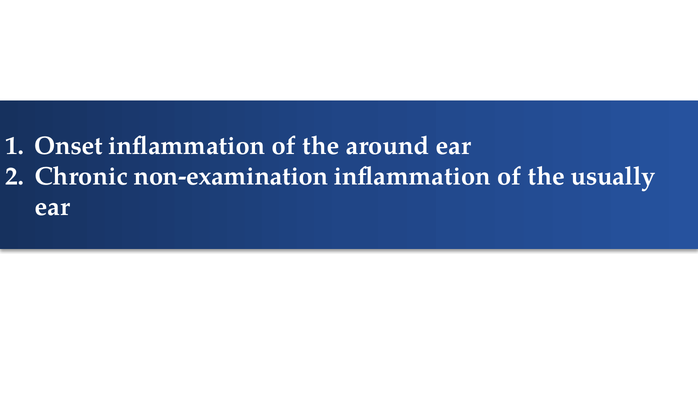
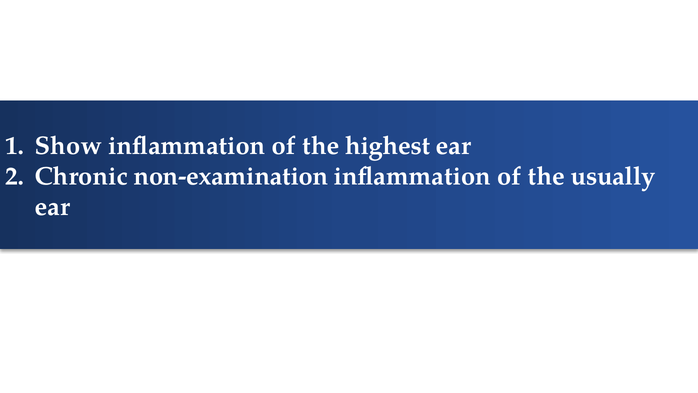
Onset: Onset -> Show
around: around -> highest
